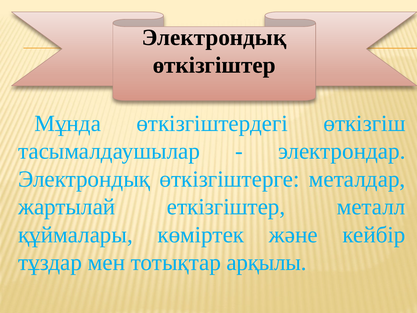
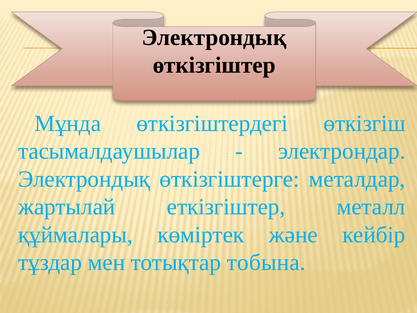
арқылы: арқылы -> тобына
